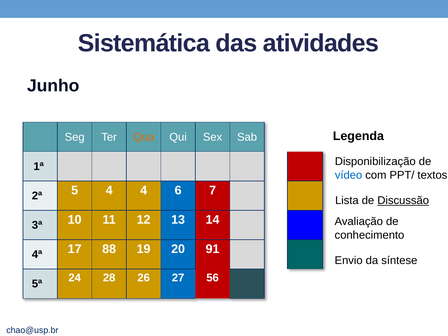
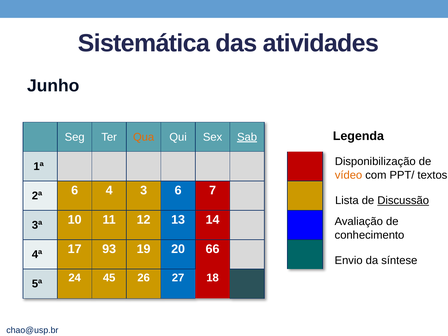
Sab underline: none -> present
vídeo colour: blue -> orange
2ª 5: 5 -> 6
4 4: 4 -> 3
88: 88 -> 93
91: 91 -> 66
28: 28 -> 45
56: 56 -> 18
